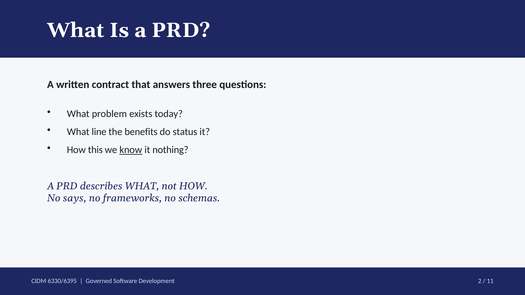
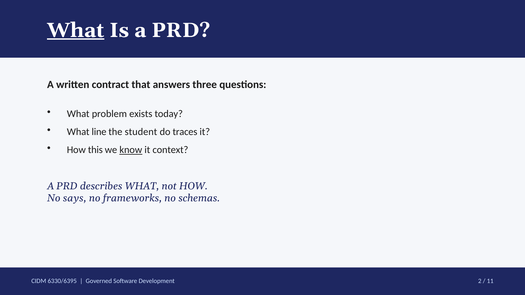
What at (76, 30) underline: none -> present
benefits: benefits -> student
status: status -> traces
nothing: nothing -> context
